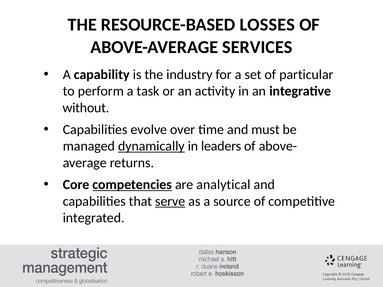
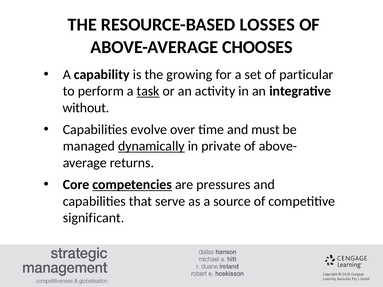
SERVICES: SERVICES -> CHOOSES
industry: industry -> growing
task underline: none -> present
leaders: leaders -> private
analytical: analytical -> pressures
serve underline: present -> none
integrated: integrated -> significant
